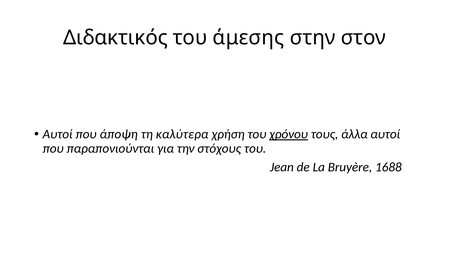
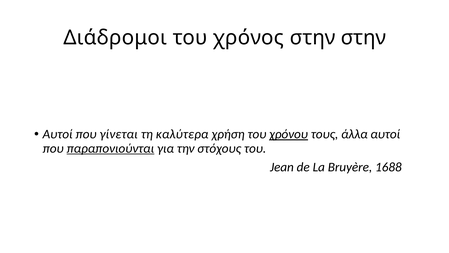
Διδακτικός: Διδακτικός -> Διάδρομοι
άμεσης: άμεσης -> χρόνος
στην στον: στον -> στην
άποψη: άποψη -> γίνεται
παραπονιούνται underline: none -> present
